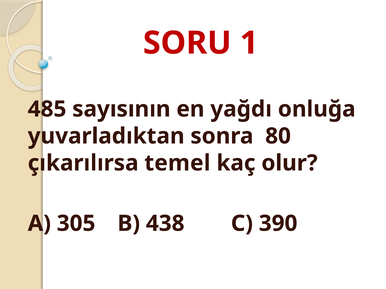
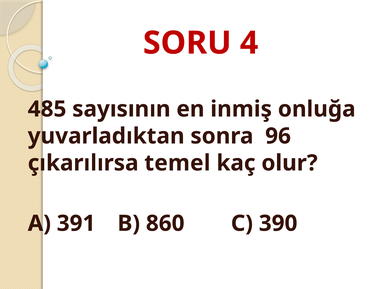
1: 1 -> 4
yağdı: yağdı -> inmiş
80: 80 -> 96
305: 305 -> 391
438: 438 -> 860
